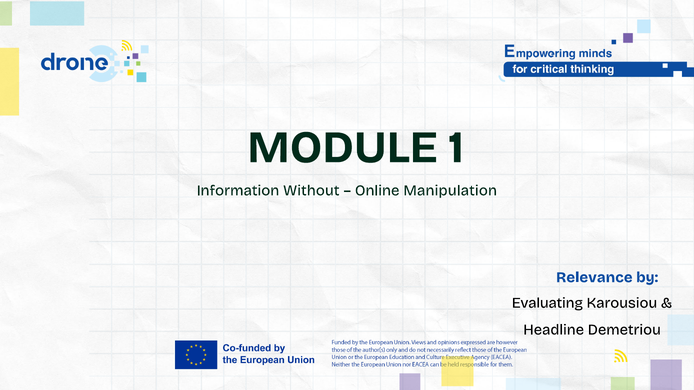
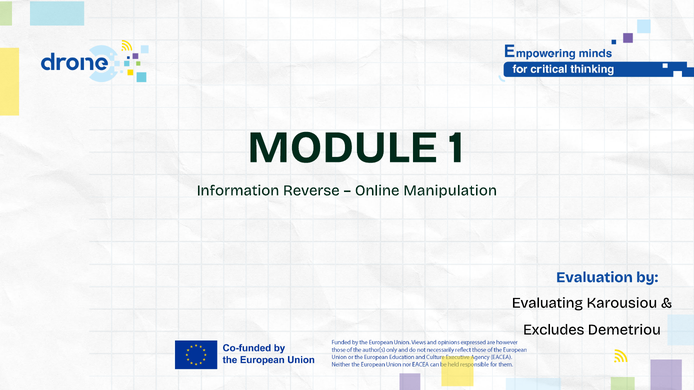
Without: Without -> Reverse
Relevance: Relevance -> Evaluation
Headline: Headline -> Excludes
